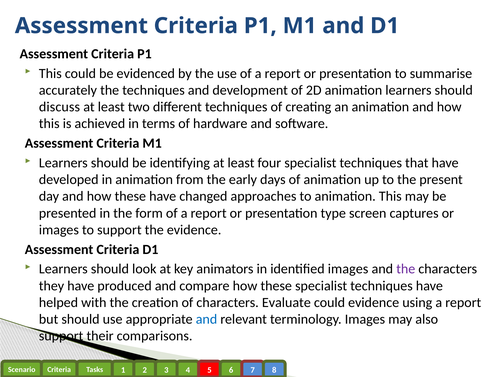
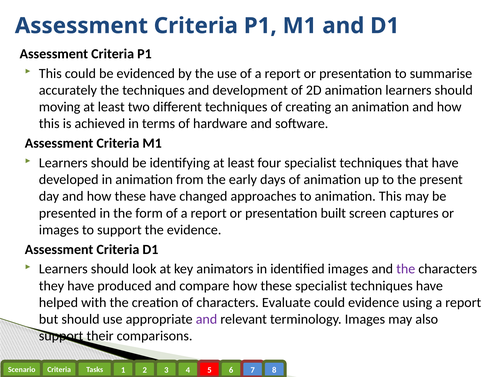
discuss: discuss -> moving
type: type -> built
and at (206, 319) colour: blue -> purple
